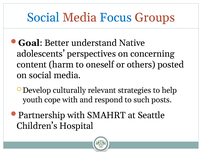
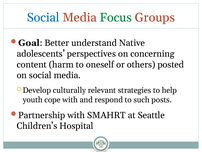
Focus colour: blue -> green
